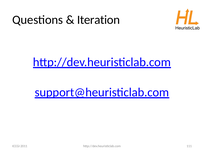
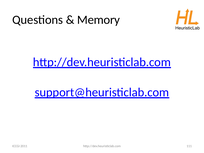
Iteration: Iteration -> Memory
